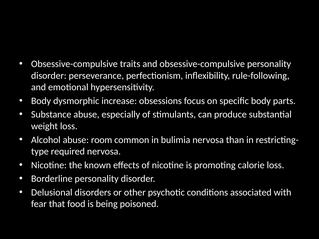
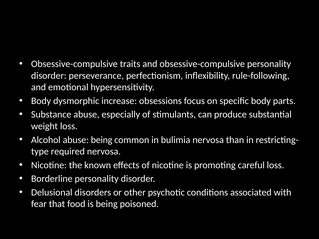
abuse room: room -> being
calorie: calorie -> careful
